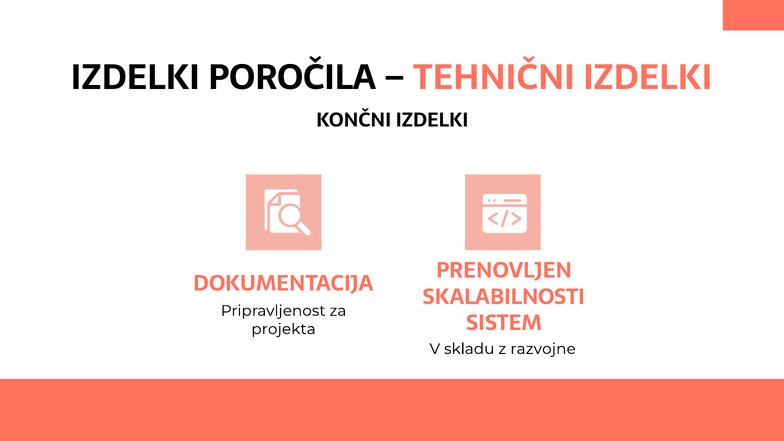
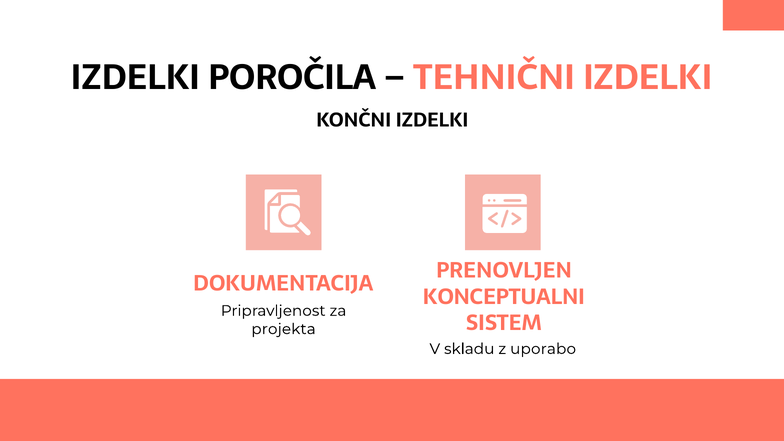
SKALABILNOSTI: SKALABILNOSTI -> KONCEPTUALNI
razvojne: razvojne -> uporabo
